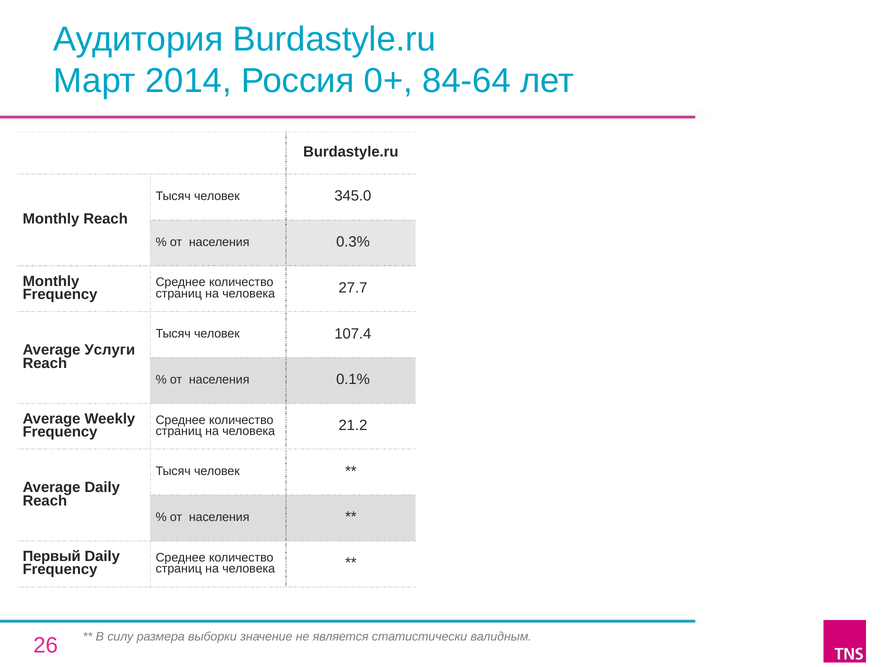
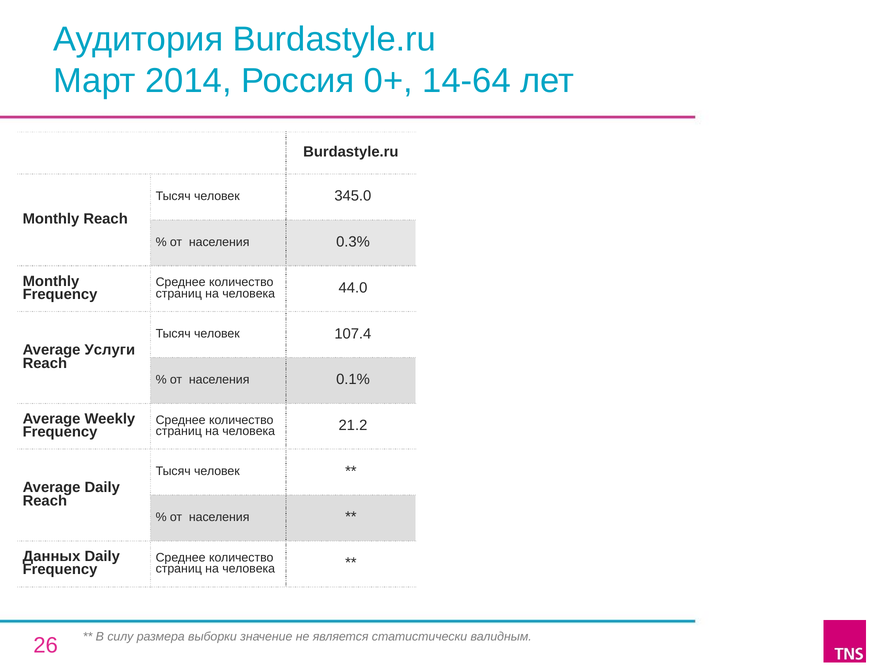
84-64: 84-64 -> 14-64
27.7: 27.7 -> 44.0
Первый: Первый -> Данных
